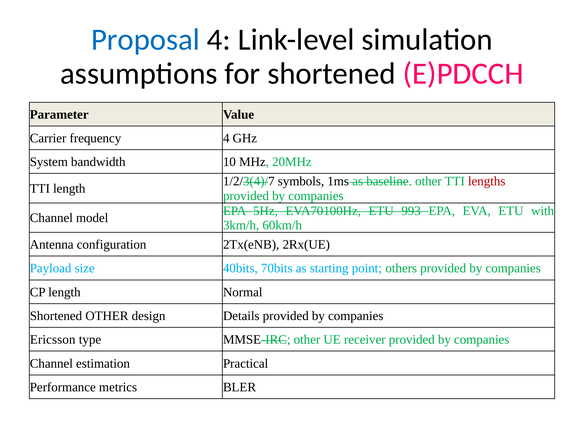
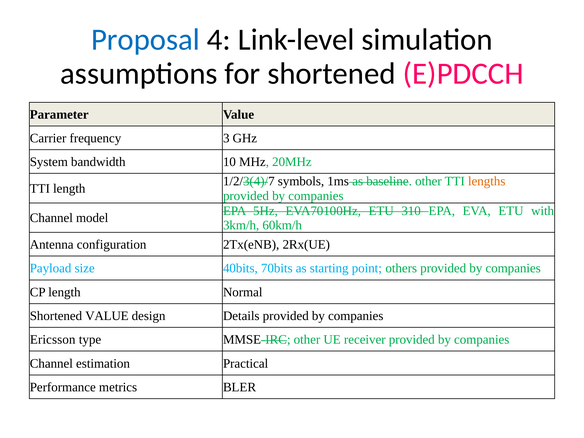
frequency 4: 4 -> 3
lengths colour: red -> orange
993: 993 -> 310
Shortened OTHER: OTHER -> VALUE
